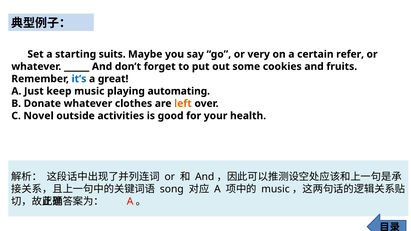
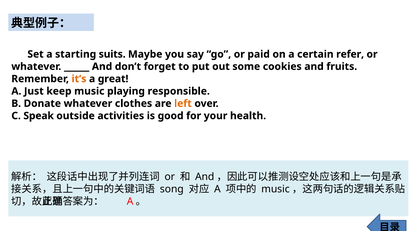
very: very -> paid
it’s colour: blue -> orange
automating: automating -> responsible
Novel: Novel -> Speak
